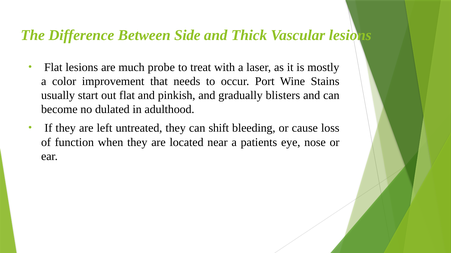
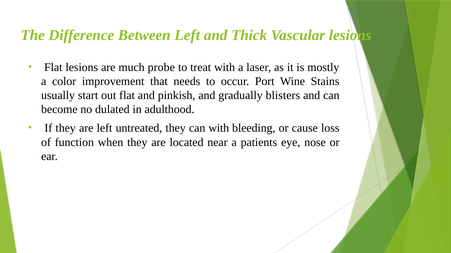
Between Side: Side -> Left
can shift: shift -> with
